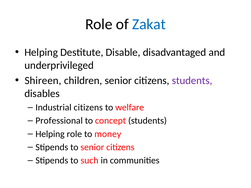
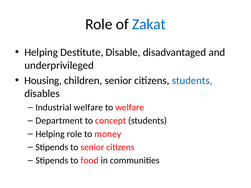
Shireen: Shireen -> Housing
students at (192, 81) colour: purple -> blue
Industrial citizens: citizens -> welfare
Professional: Professional -> Department
such: such -> food
